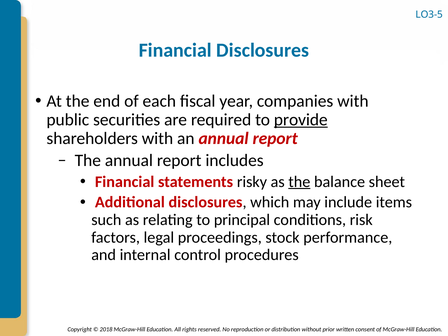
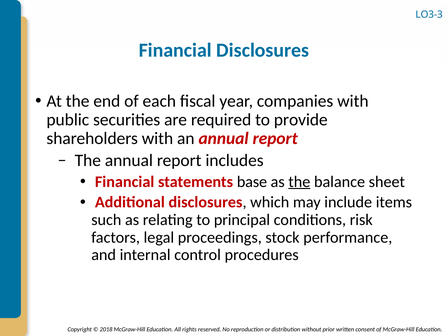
LO3-5: LO3-5 -> LO3-3
provide underline: present -> none
risky: risky -> base
